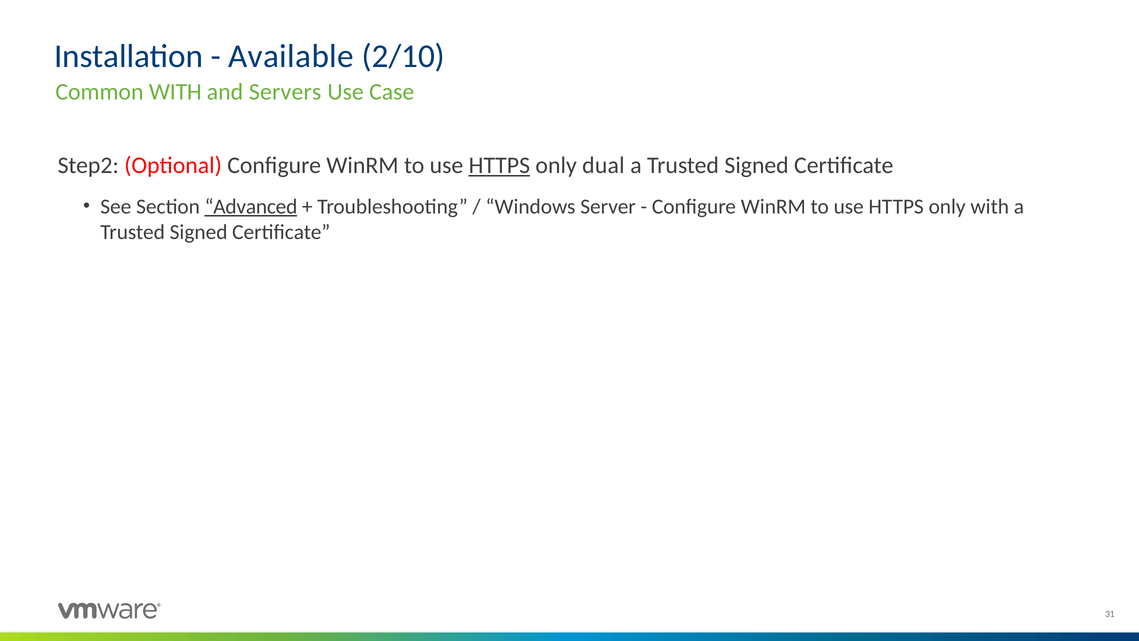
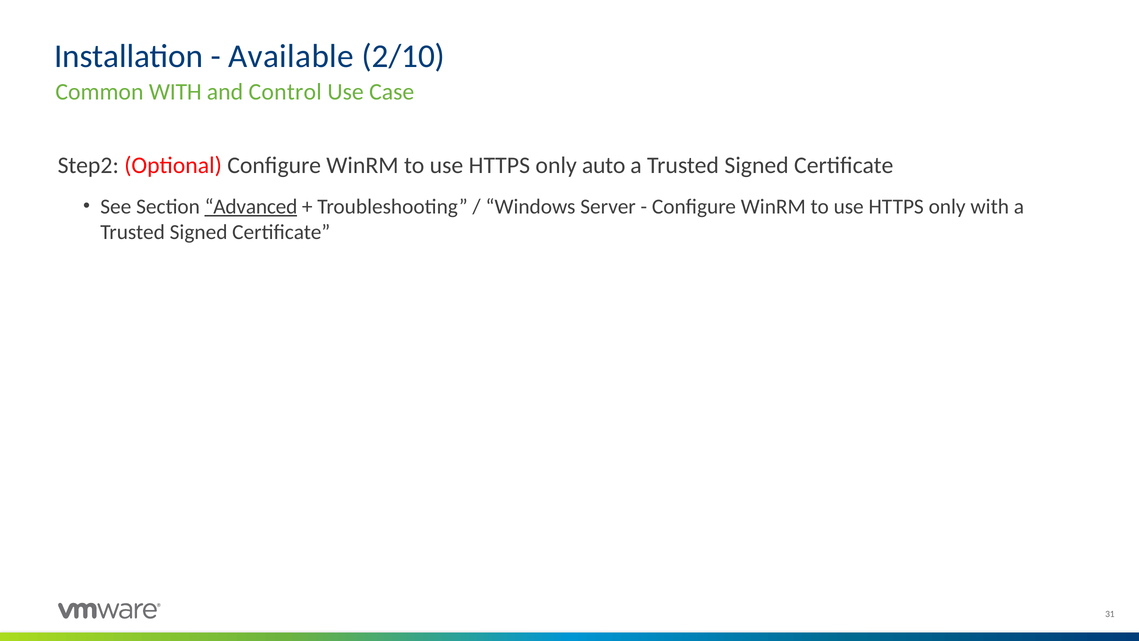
Servers: Servers -> Control
HTTPS at (499, 165) underline: present -> none
dual: dual -> auto
